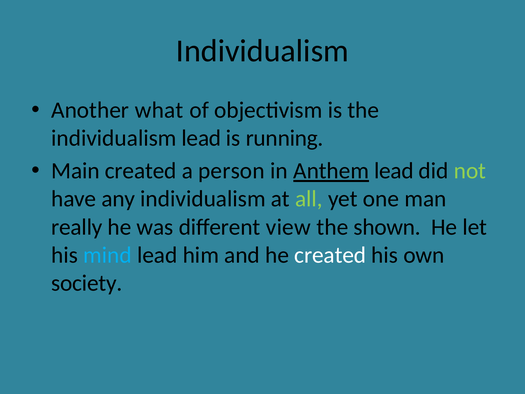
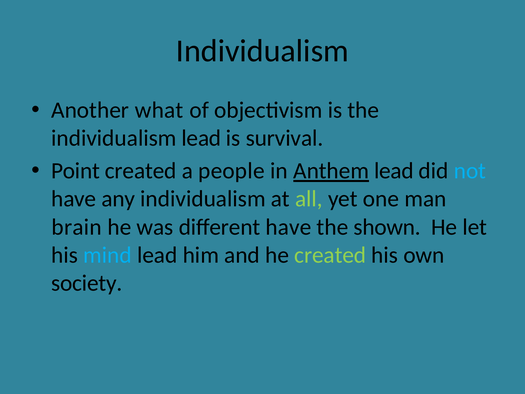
running: running -> survival
Main: Main -> Point
person: person -> people
not colour: light green -> light blue
really: really -> brain
different view: view -> have
created at (330, 255) colour: white -> light green
